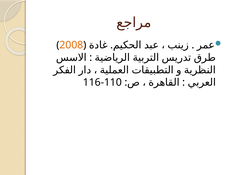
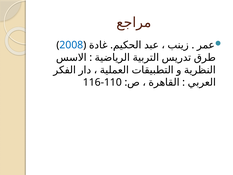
2008 colour: orange -> blue
